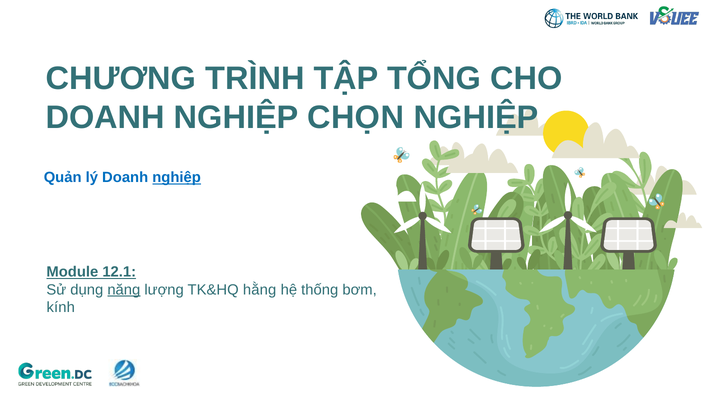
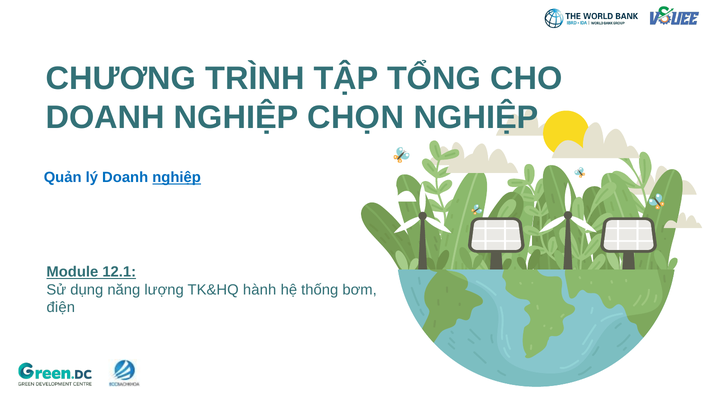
năng underline: present -> none
hằng: hằng -> hành
kính: kính -> điện
